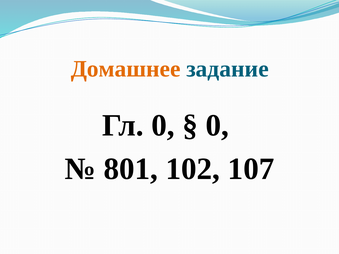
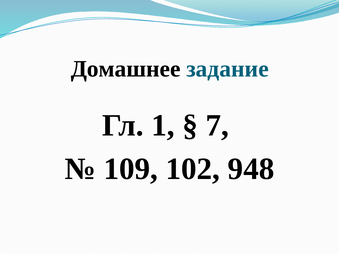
Домашнее colour: orange -> black
Гл 0: 0 -> 1
0 at (217, 126): 0 -> 7
801: 801 -> 109
107: 107 -> 948
